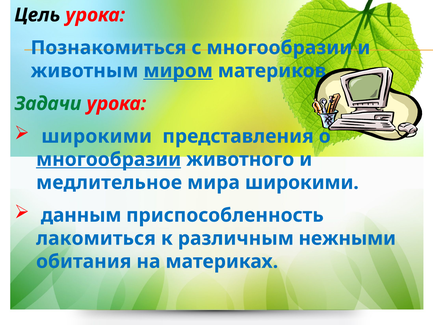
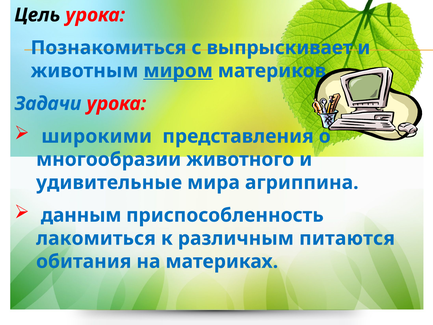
с многообразии: многообразии -> выпрыскивает
Задачи colour: green -> blue
многообразии at (109, 159) underline: present -> none
медлительное: медлительное -> удивительные
мира широкими: широкими -> агриппина
нежными: нежными -> питаются
